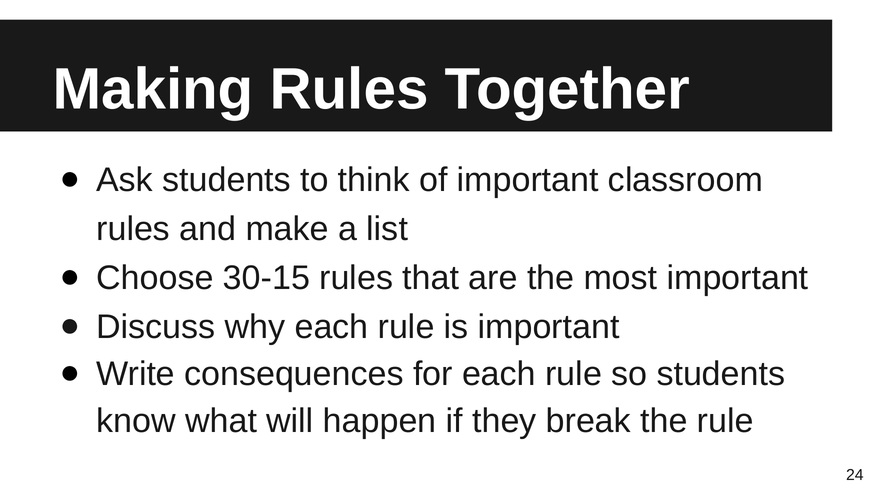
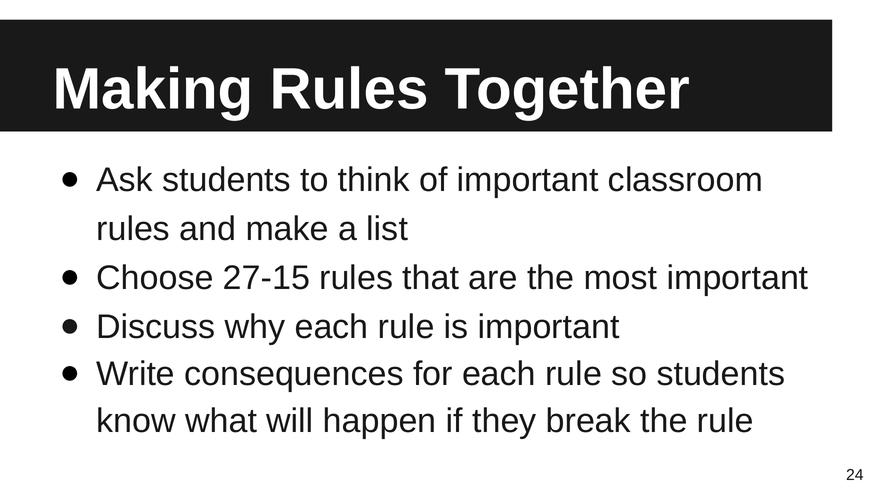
30-15: 30-15 -> 27-15
